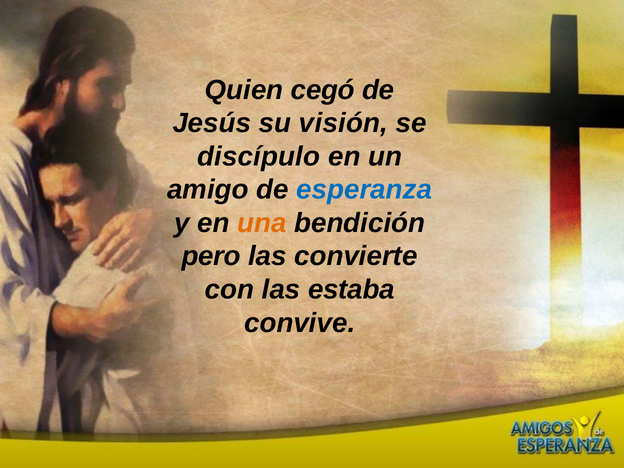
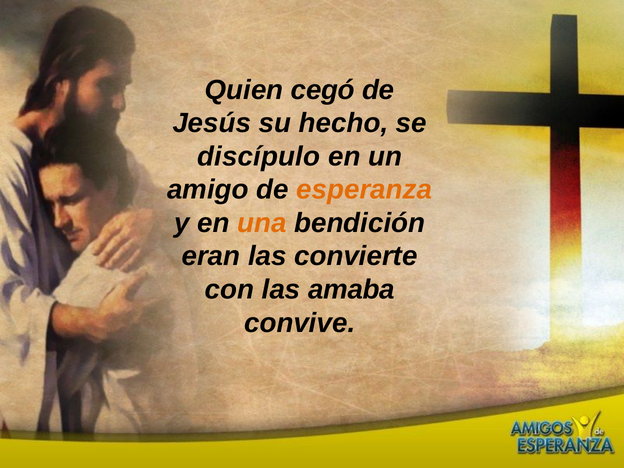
visión: visión -> hecho
esperanza colour: blue -> orange
pero: pero -> eran
estaba: estaba -> amaba
